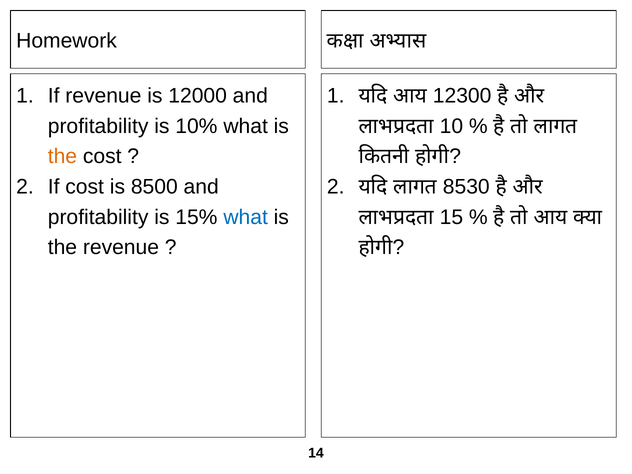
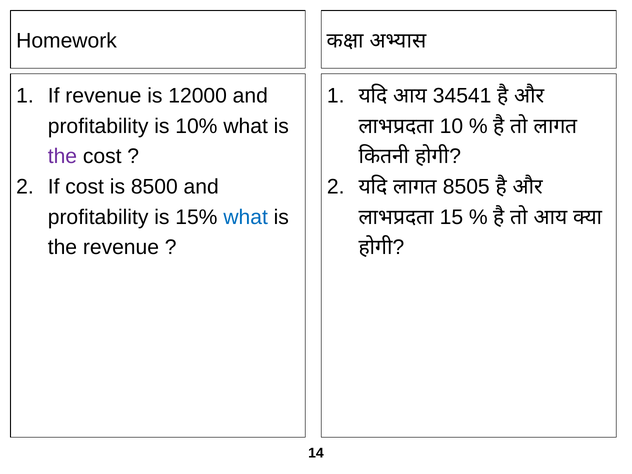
12300: 12300 -> 34541
the at (62, 156) colour: orange -> purple
8530: 8530 -> 8505
